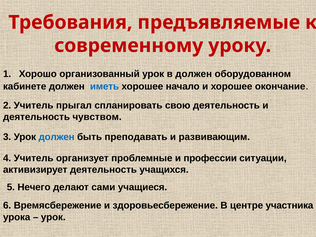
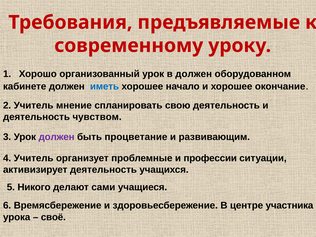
прыгал: прыгал -> мнение
должен at (57, 137) colour: blue -> purple
преподавать: преподавать -> процветание
Нечего: Нечего -> Никого
урок at (53, 217): урок -> своё
